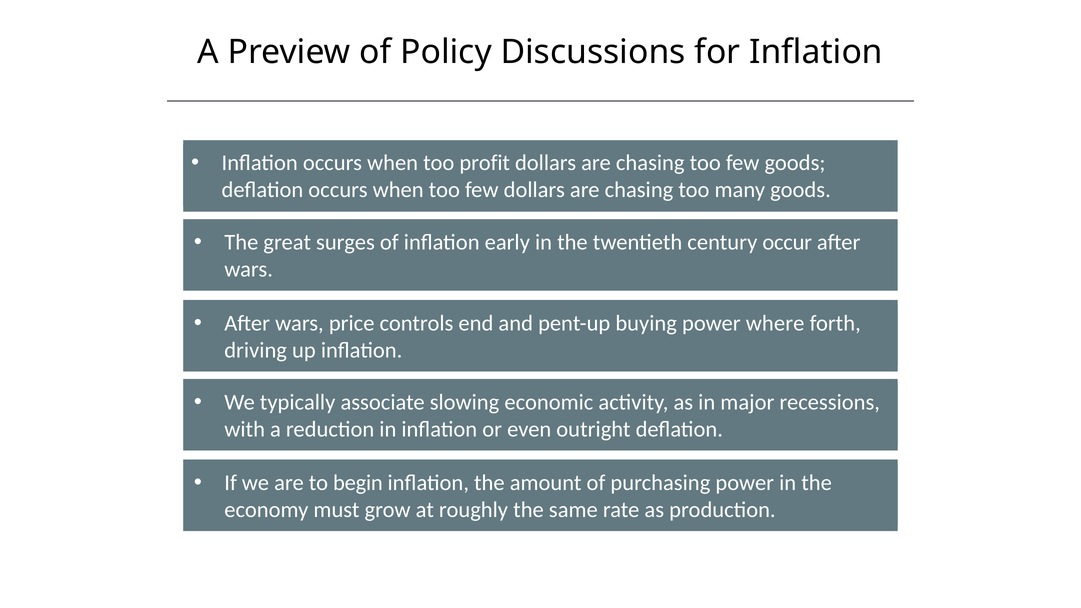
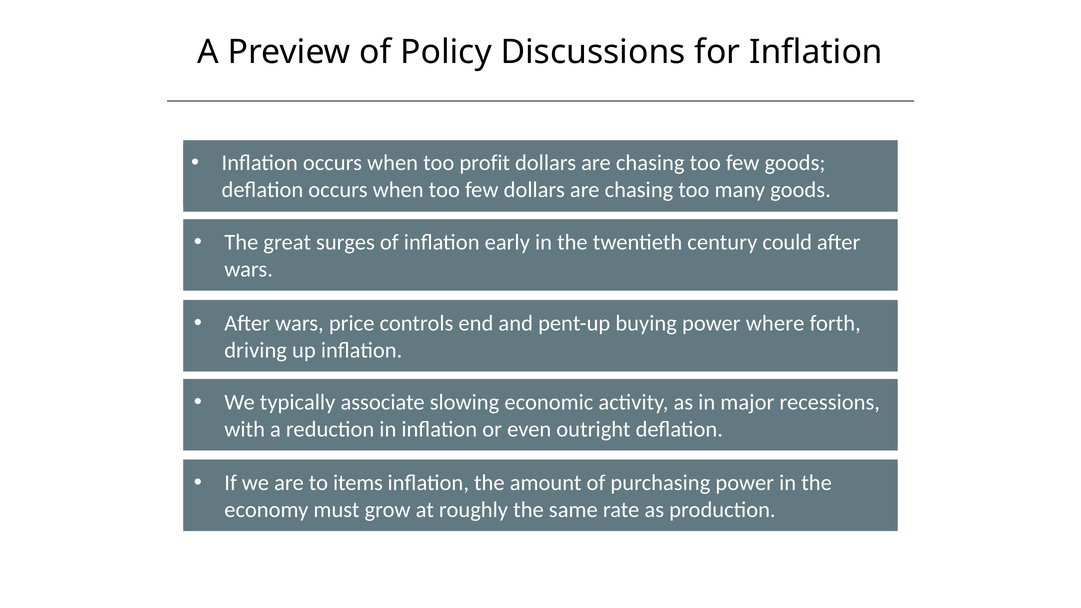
occur: occur -> could
begin: begin -> items
